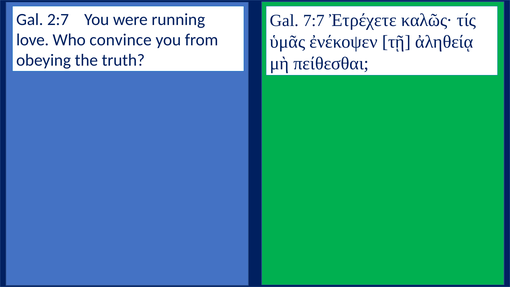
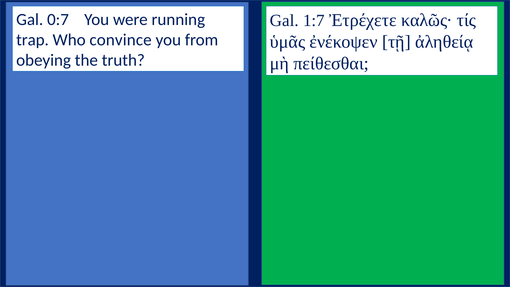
2:7: 2:7 -> 0:7
7:7: 7:7 -> 1:7
love: love -> trap
